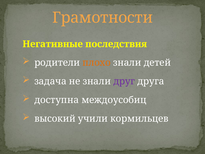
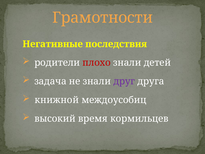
плохо colour: orange -> red
доступна: доступна -> книжной
учили: учили -> время
